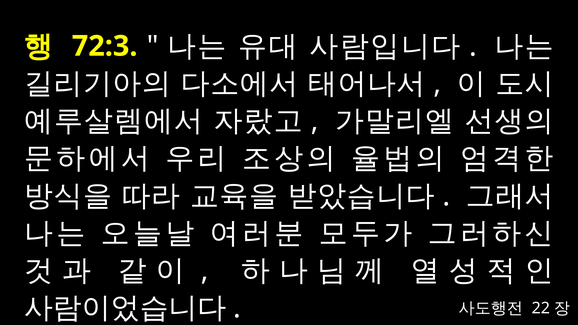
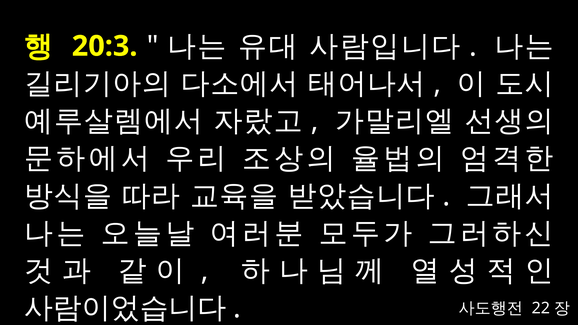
72:3: 72:3 -> 20:3
